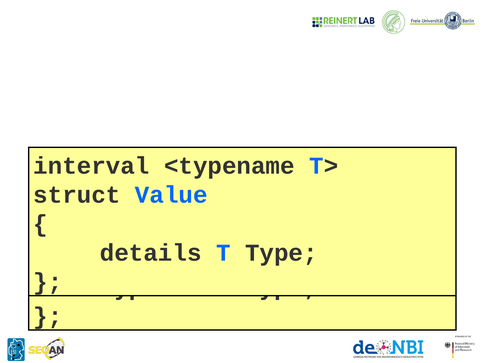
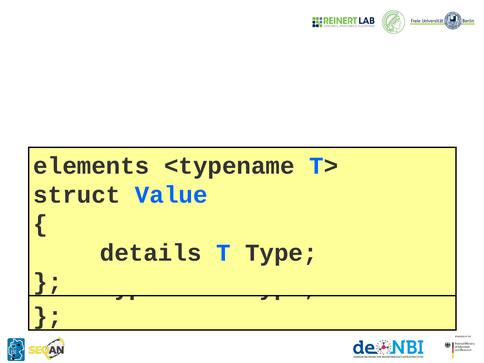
interval: interval -> elements
